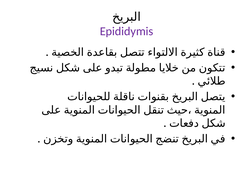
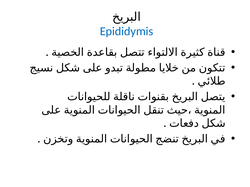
Epididymis colour: purple -> blue
